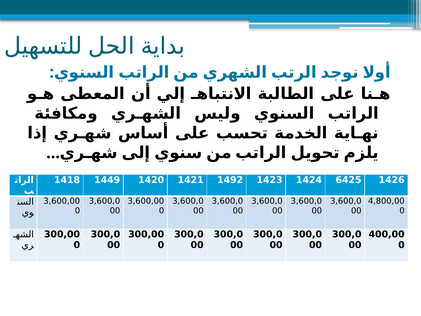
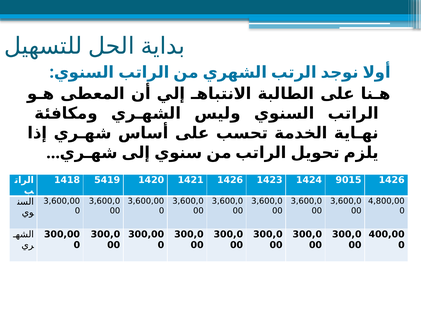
1449: 1449 -> 5419
1421 1492: 1492 -> 1426
6425: 6425 -> 9015
